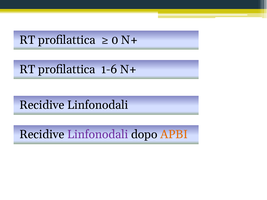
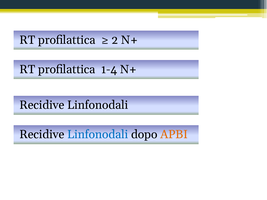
0: 0 -> 2
1-6: 1-6 -> 1-4
Linfonodali at (98, 135) colour: purple -> blue
